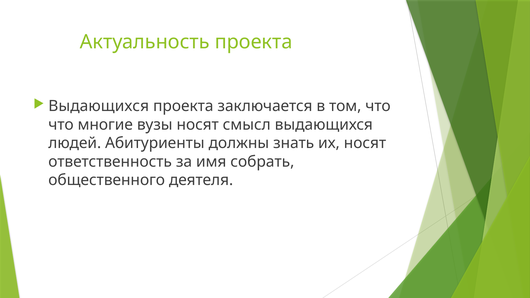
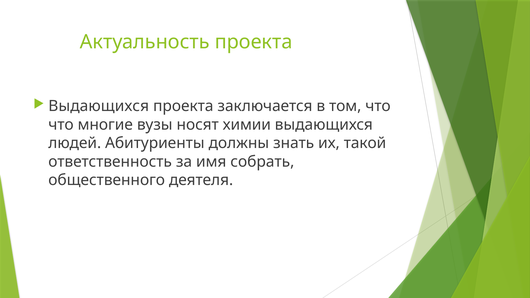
смысл: смысл -> химии
их носят: носят -> такой
